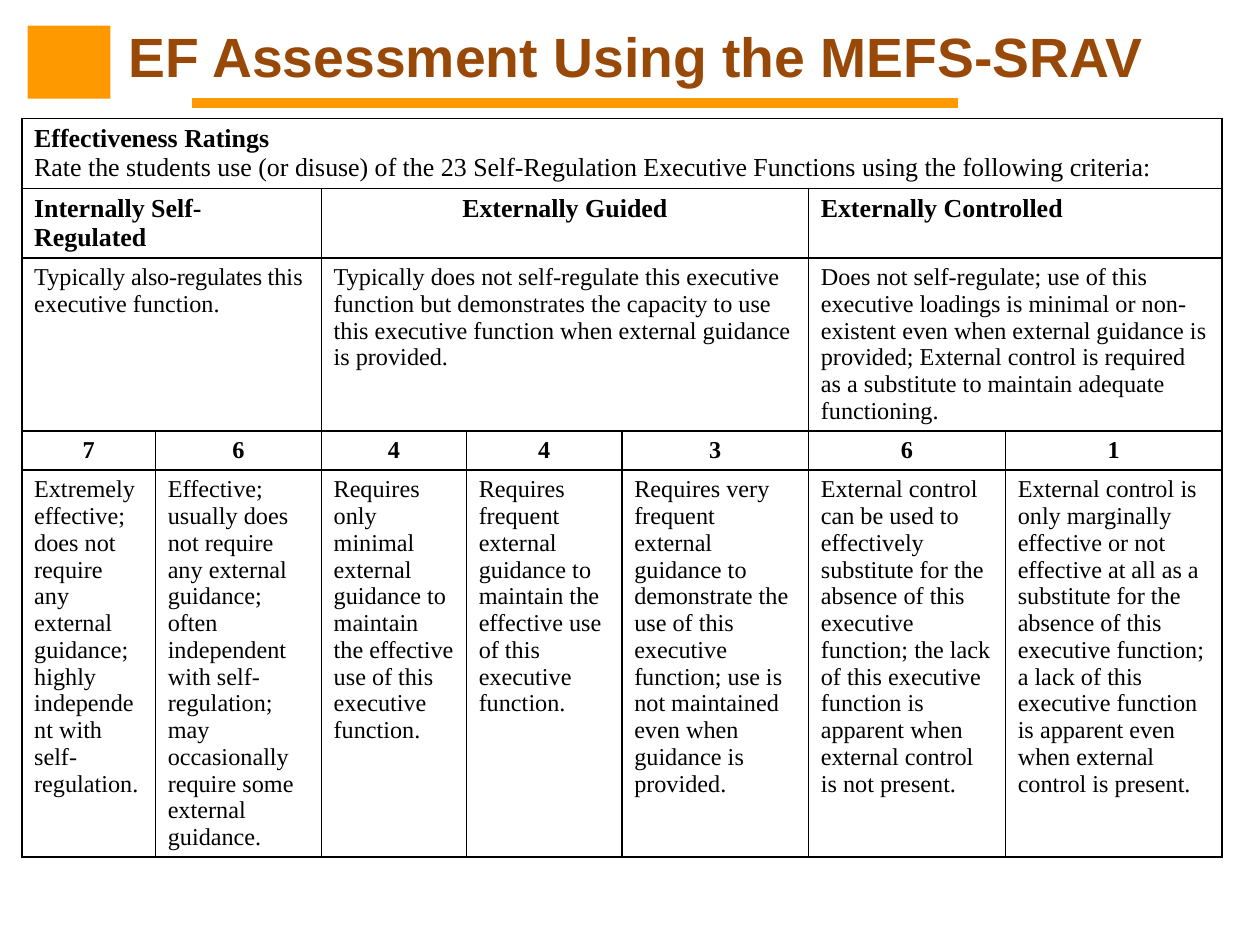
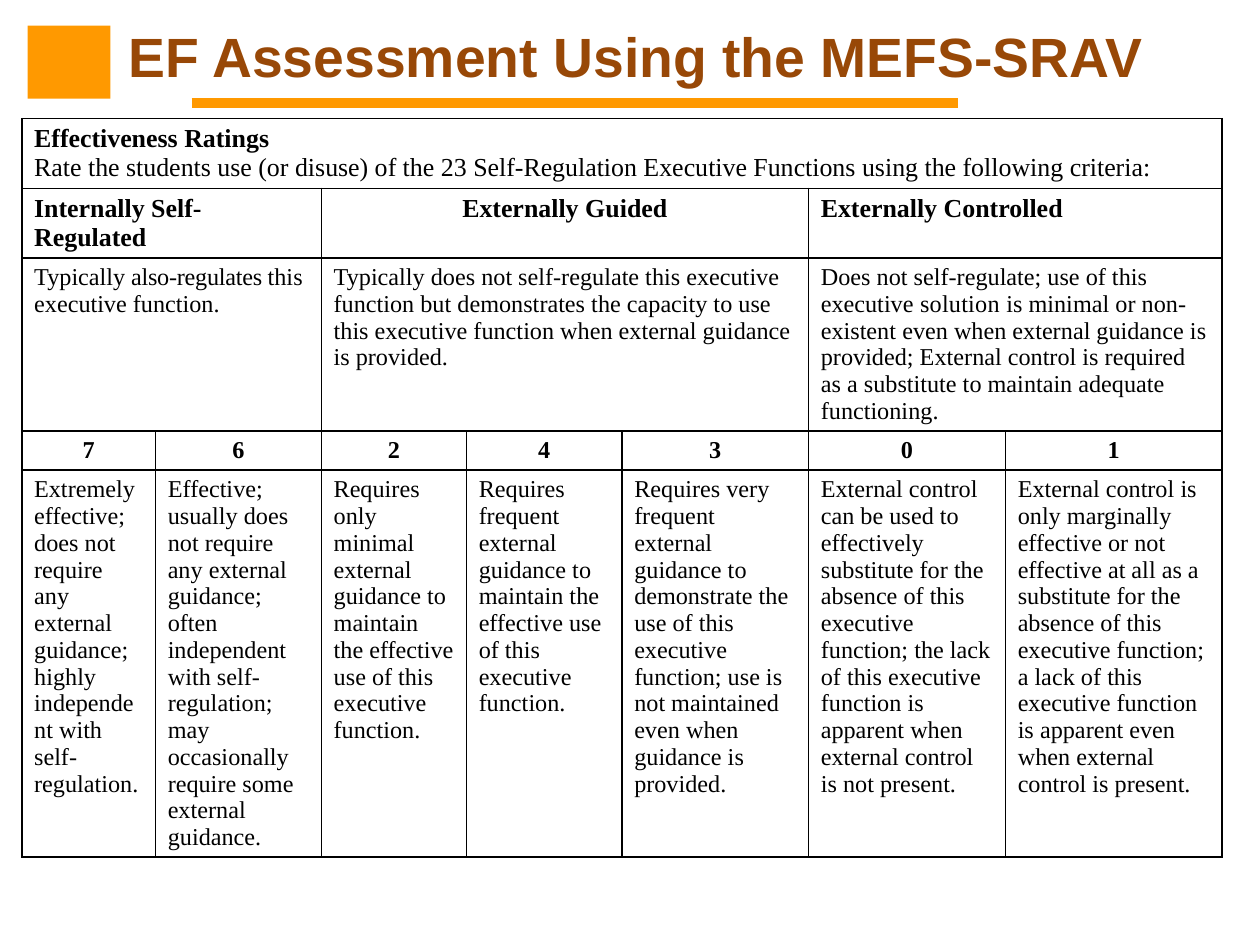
loadings: loadings -> solution
6 4: 4 -> 2
3 6: 6 -> 0
